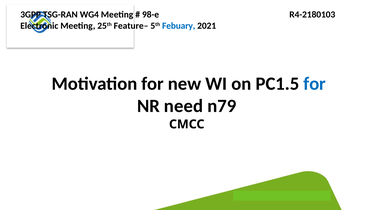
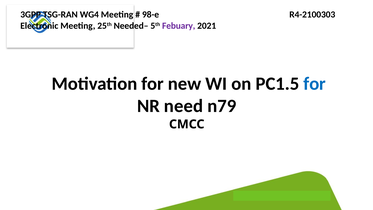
R4-2180103: R4-2180103 -> R4-2100303
Feature–: Feature– -> Needed–
Febuary colour: blue -> purple
